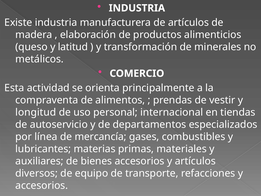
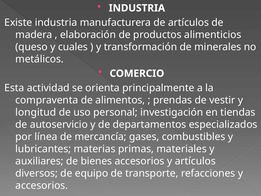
latitud: latitud -> cuales
internacional: internacional -> investigación
